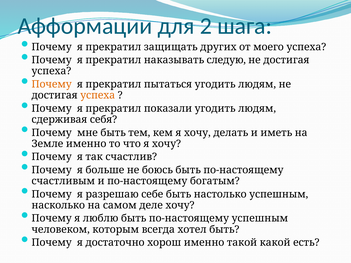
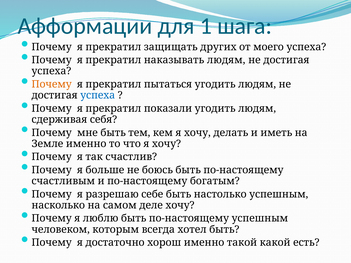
2: 2 -> 1
наказывать следую: следую -> людям
успеха at (98, 95) colour: orange -> blue
